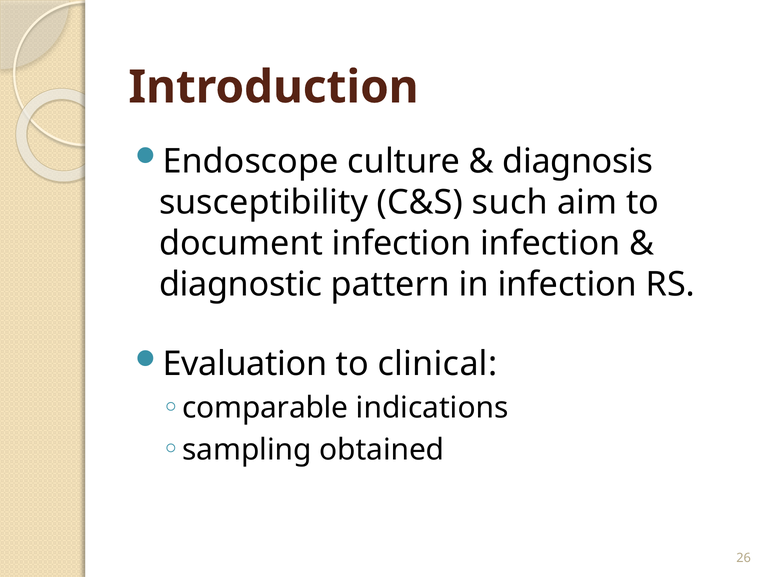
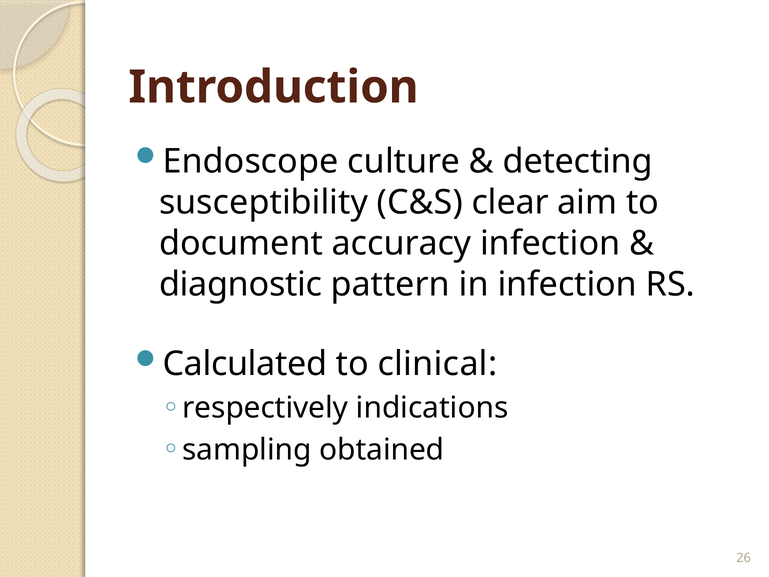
diagnosis: diagnosis -> detecting
such: such -> clear
document infection: infection -> accuracy
Evaluation: Evaluation -> Calculated
comparable: comparable -> respectively
